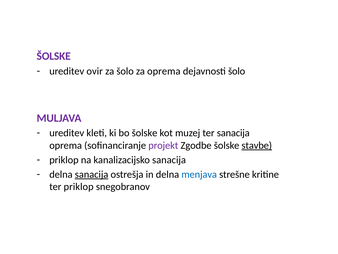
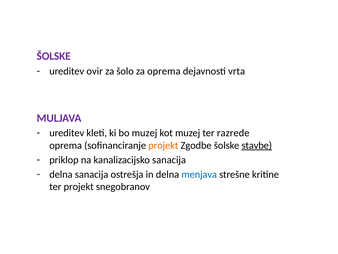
dejavnosti šolo: šolo -> vrta
bo šolske: šolske -> muzej
ter sanacija: sanacija -> razrede
projekt at (163, 145) colour: purple -> orange
sanacija at (92, 174) underline: present -> none
ter priklop: priklop -> projekt
